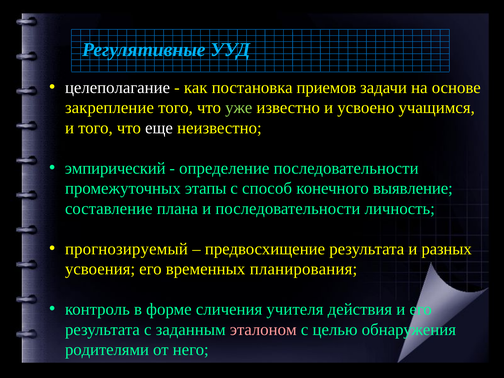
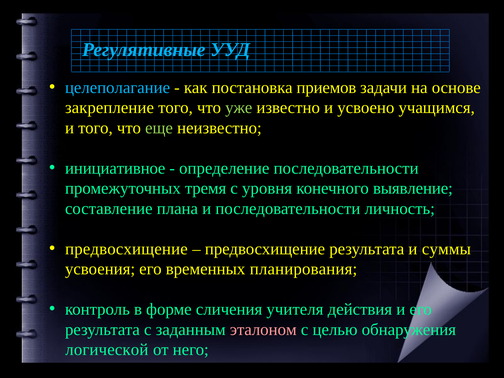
целеполагание colour: white -> light blue
еще colour: white -> light green
эмпирический: эмпирический -> инициативное
этапы: этапы -> тремя
способ: способ -> уровня
прогнозируемый at (126, 249): прогнозируемый -> предвосхищение
разных: разных -> суммы
родителями: родителями -> логической
